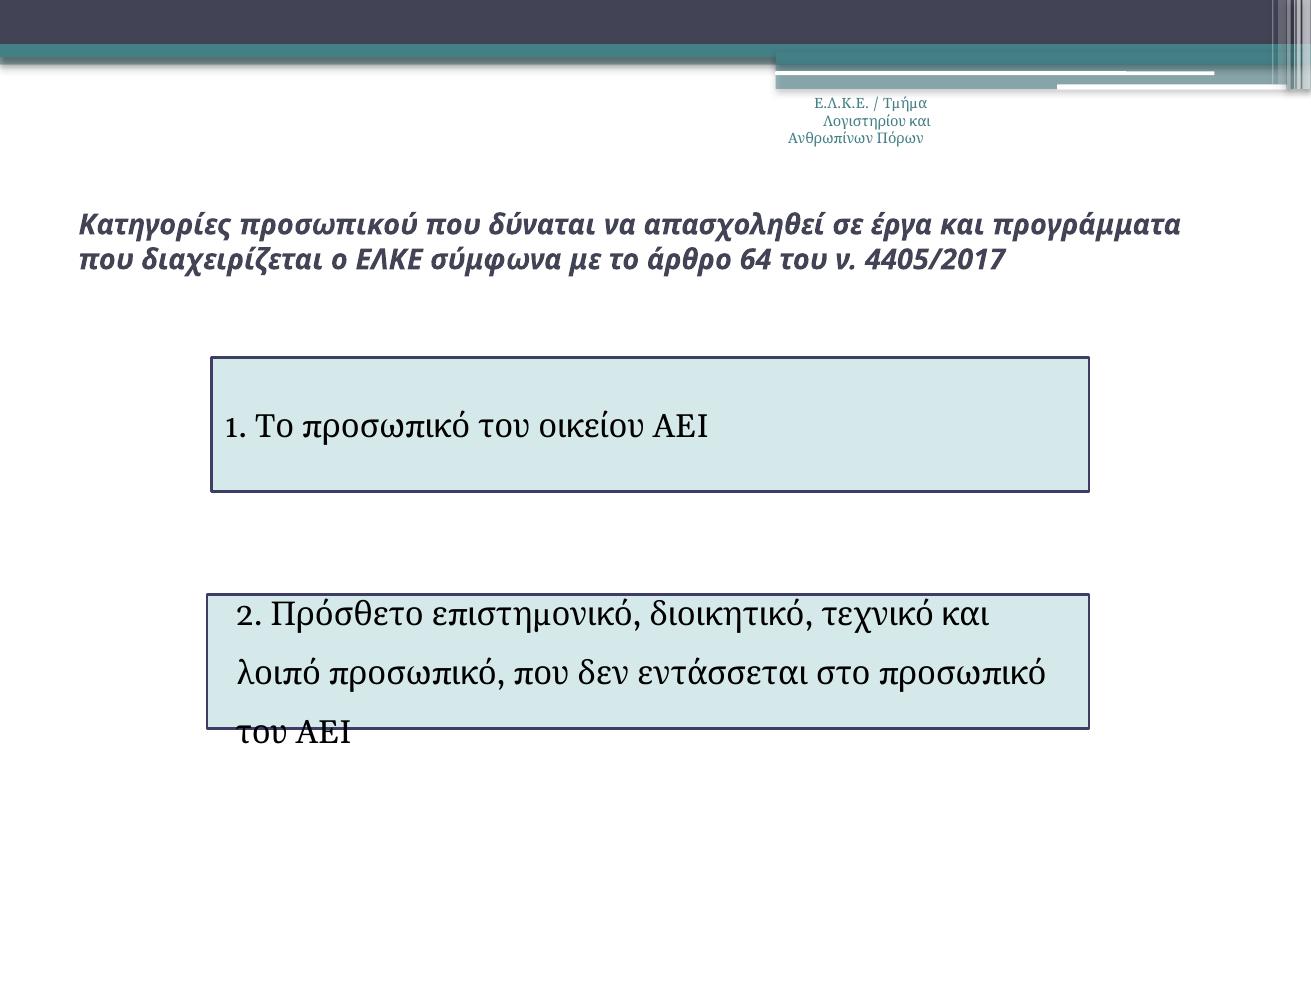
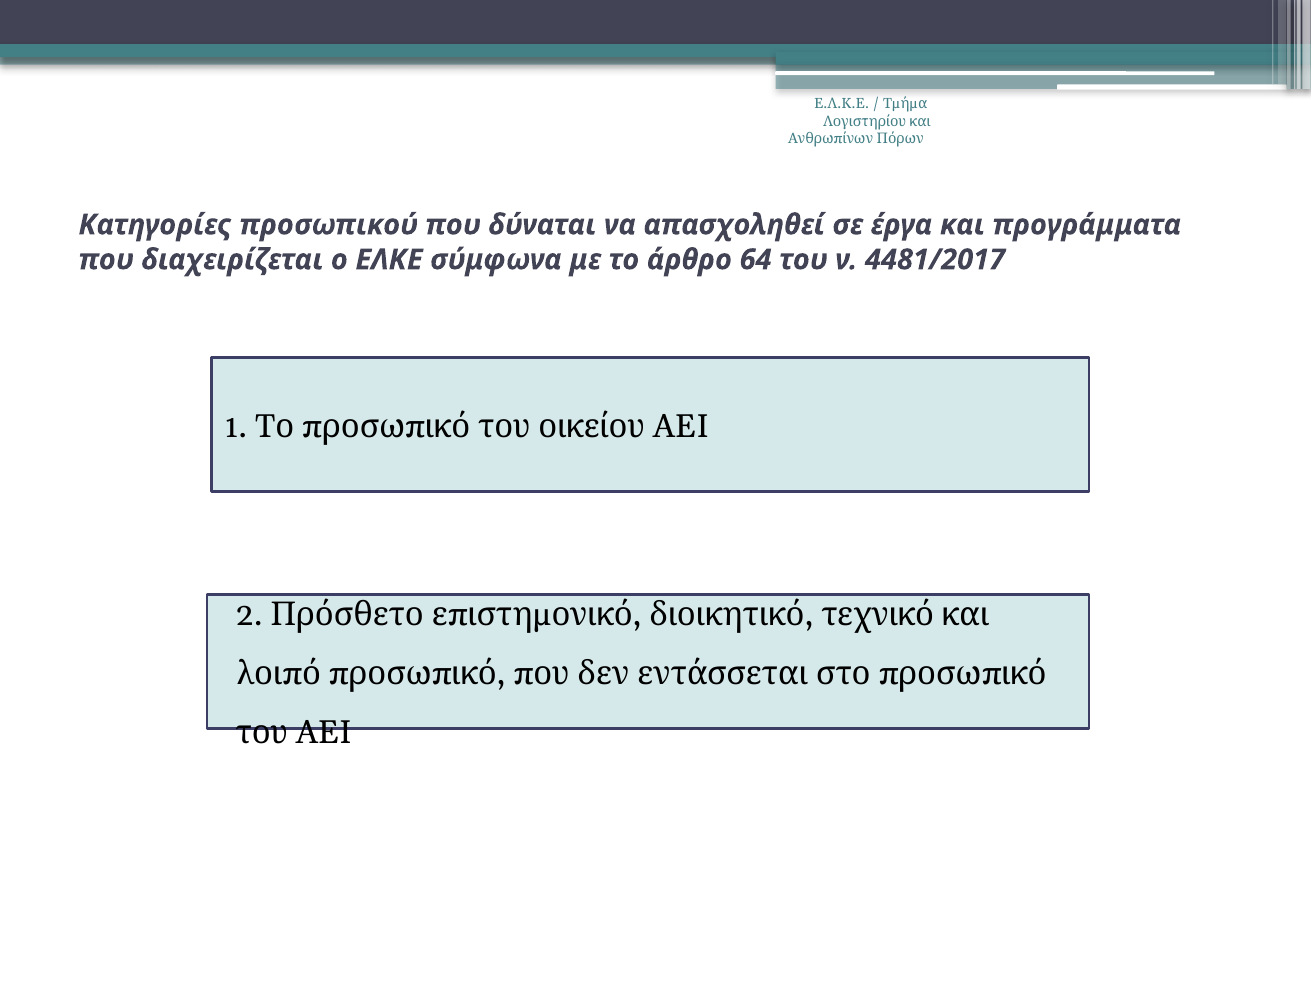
4405/2017: 4405/2017 -> 4481/2017
